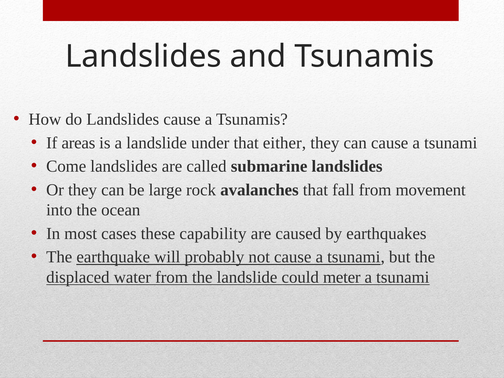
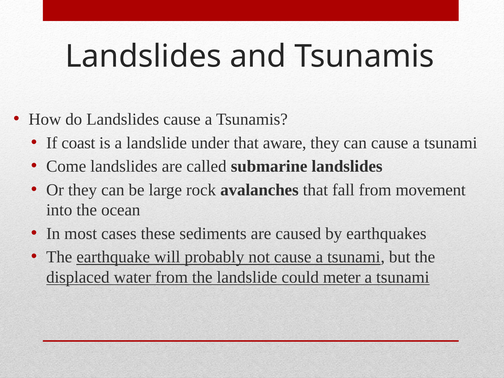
areas: areas -> coast
either: either -> aware
capability: capability -> sediments
